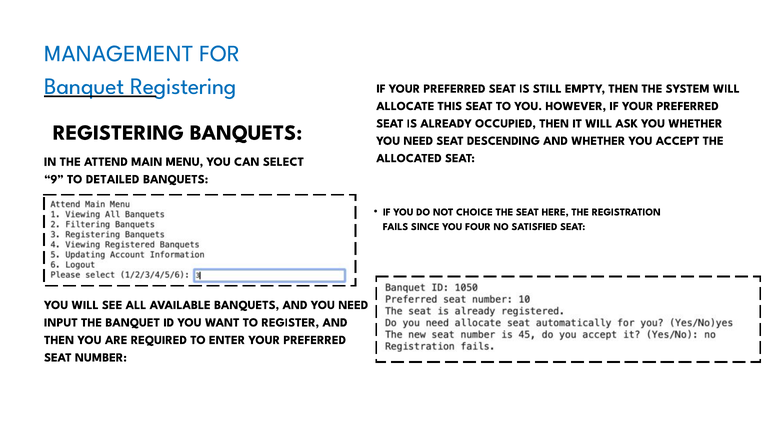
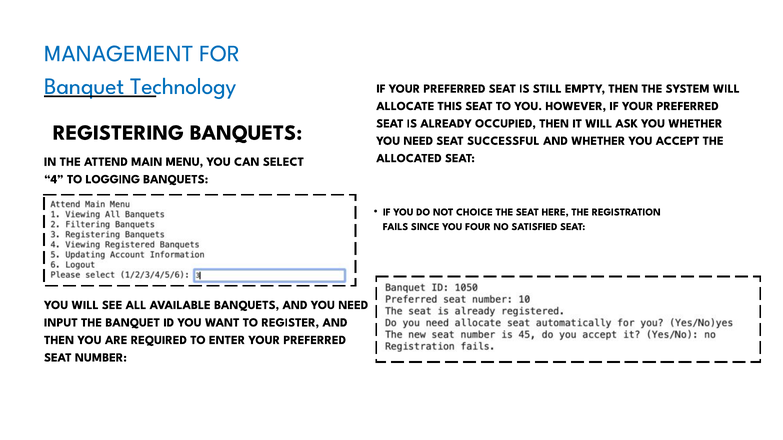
Registering at (183, 86): Registering -> Technology
DESCENDING: DESCENDING -> SUCCESSFUL
9: 9 -> 4
DETAILED: DETAILED -> LOGGING
